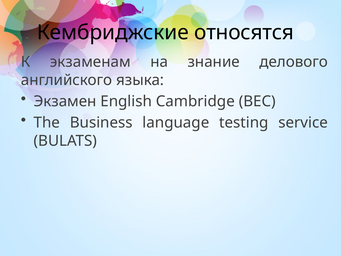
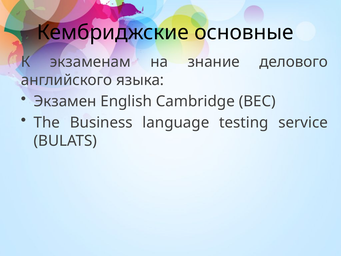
относятся: относятся -> основные
